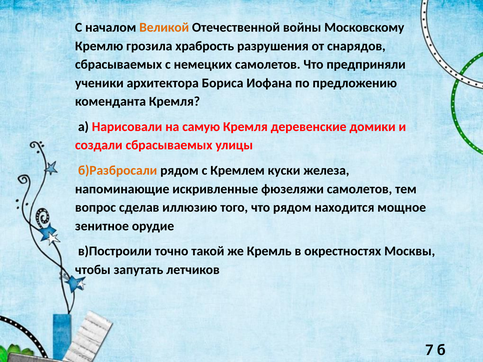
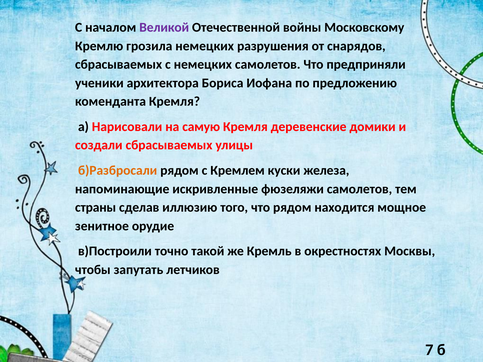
Великой colour: orange -> purple
грозила храбрость: храбрость -> немецких
вопрос: вопрос -> страны
